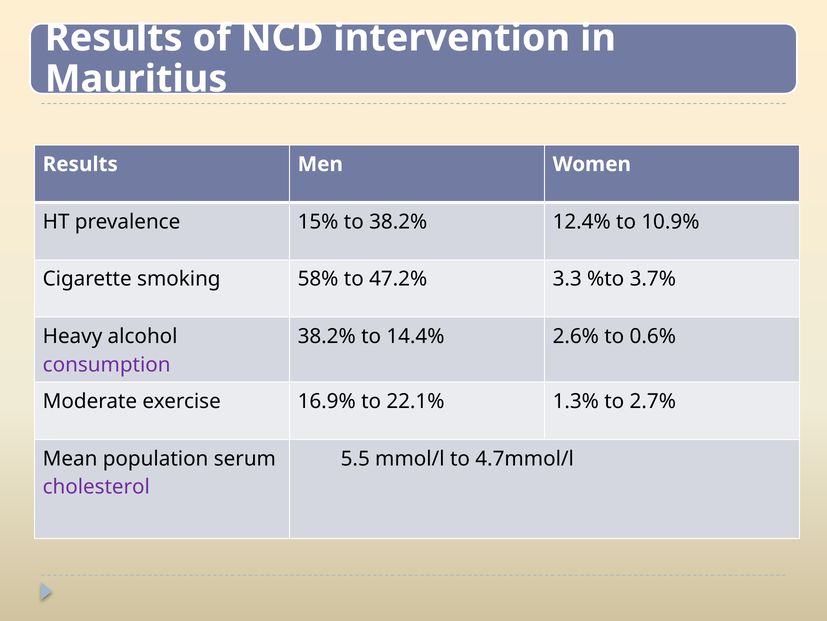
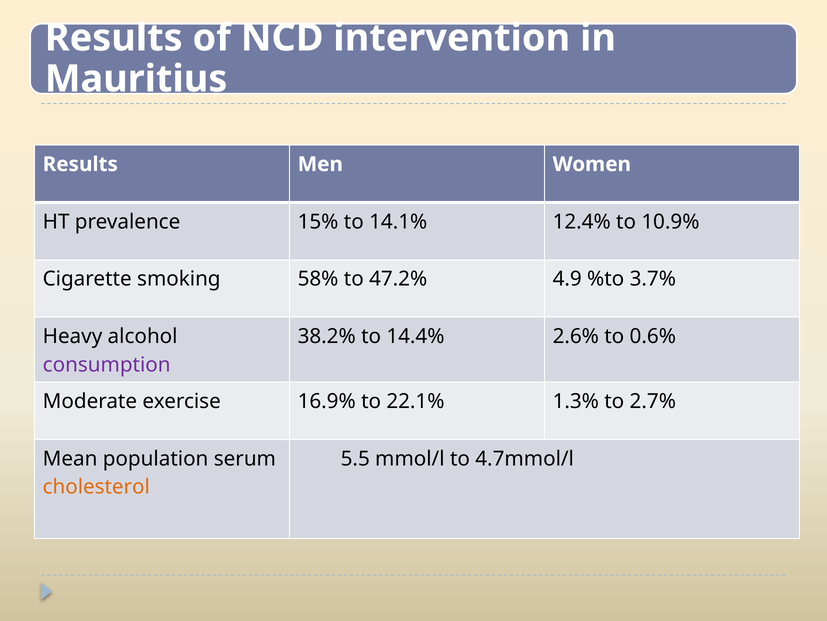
to 38.2%: 38.2% -> 14.1%
3.3: 3.3 -> 4.9
cholesterol colour: purple -> orange
